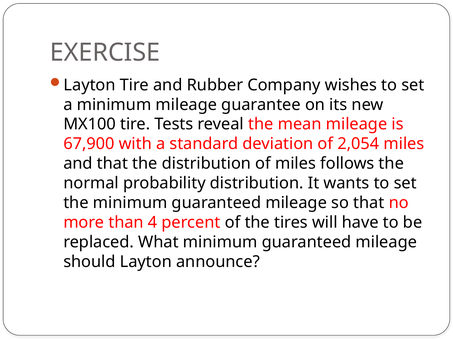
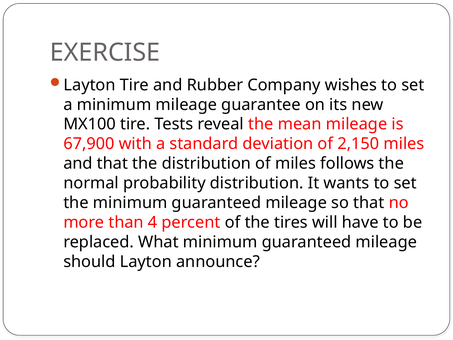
2,054: 2,054 -> 2,150
